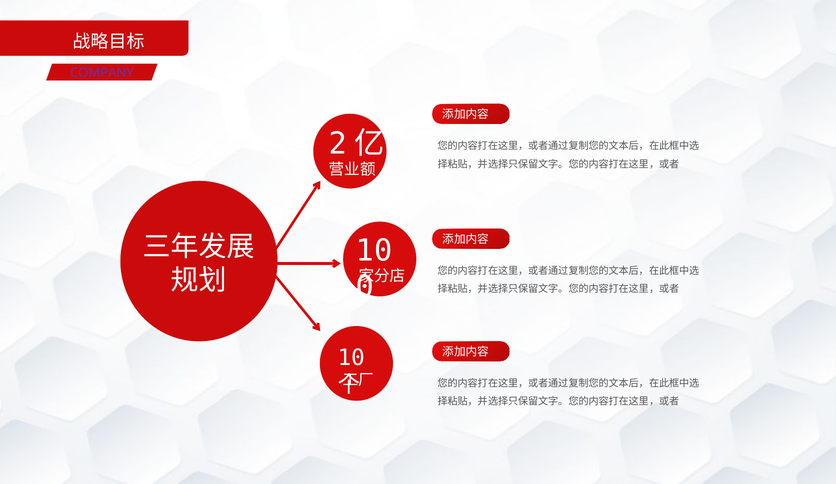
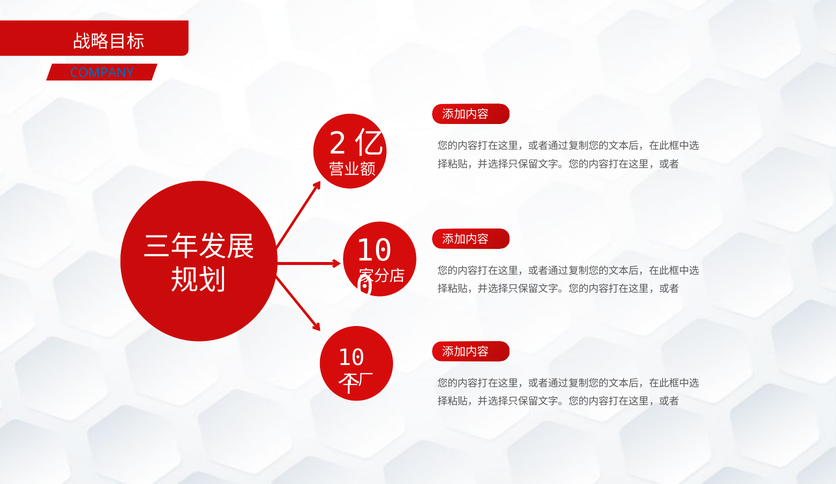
COMPANY colour: purple -> blue
